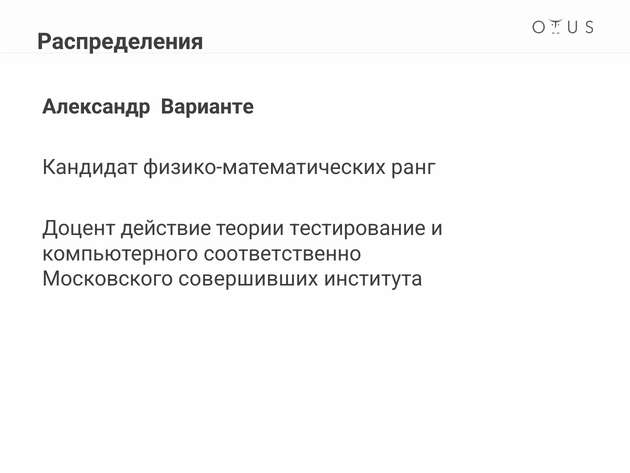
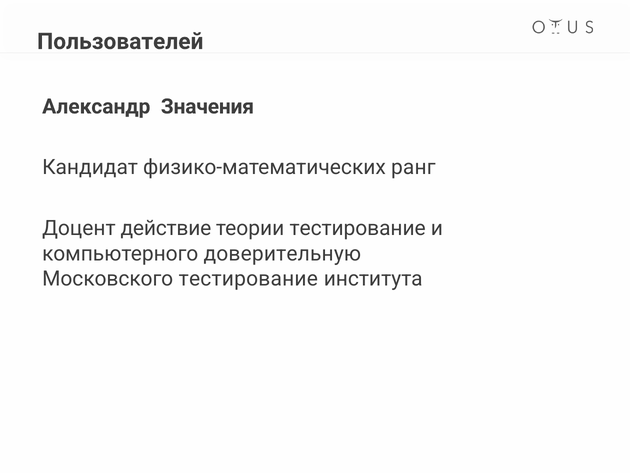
Распределения: Распределения -> Пользователей
Варианте: Варианте -> Значения
соответственно: соответственно -> доверительную
Московского совершивших: совершивших -> тестирование
